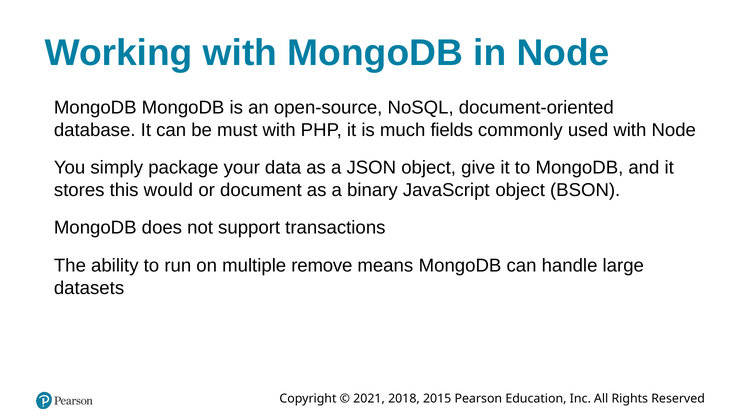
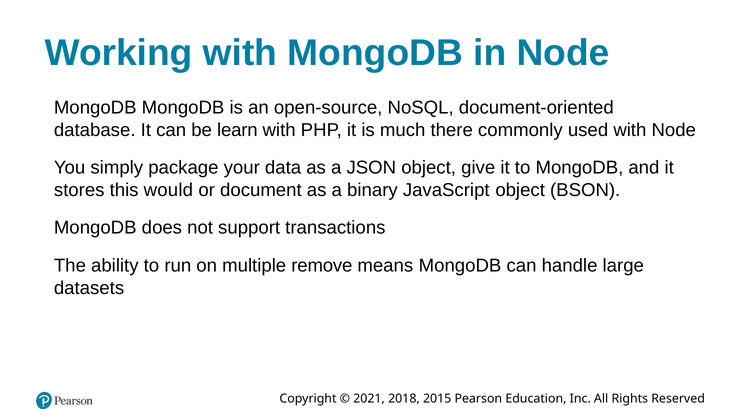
must: must -> learn
fields: fields -> there
